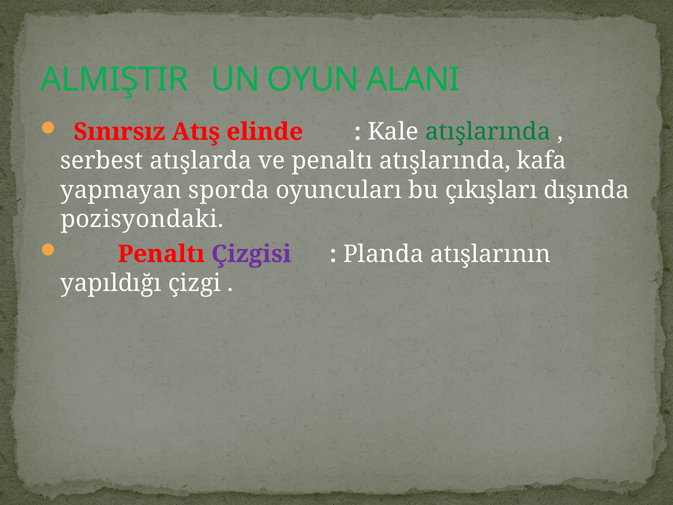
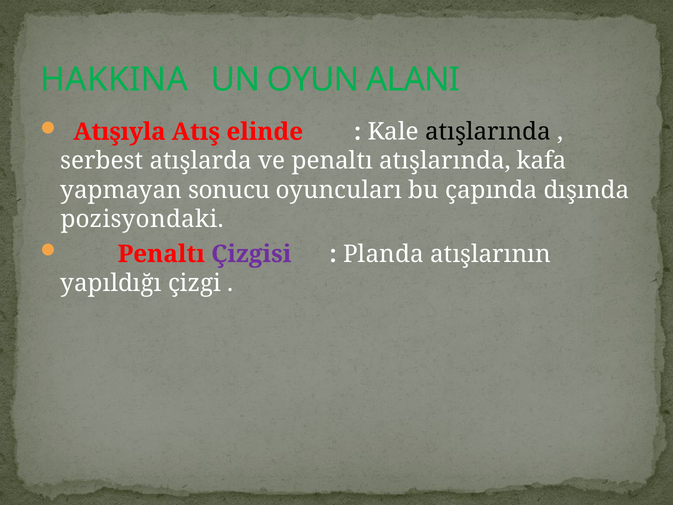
ALMIŞTIR: ALMIŞTIR -> HAKKINA
Sınırsız: Sınırsız -> Atışıyla
atışlarında at (488, 132) colour: green -> black
sporda: sporda -> sonucu
çıkışları: çıkışları -> çapında
